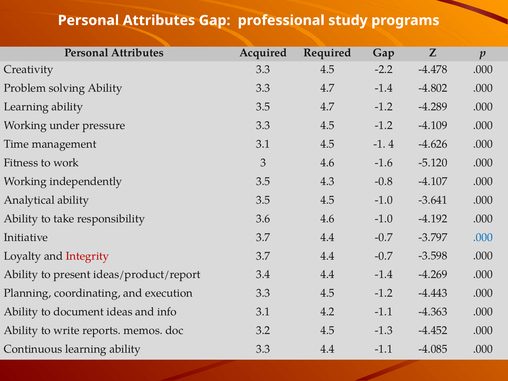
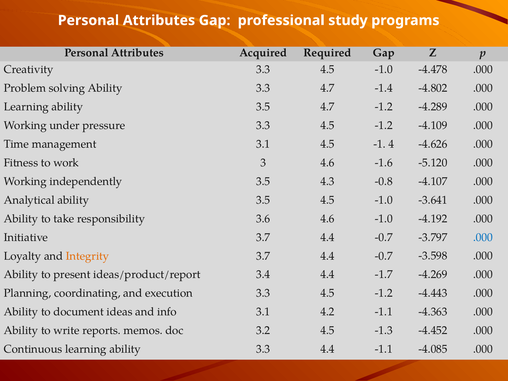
3.3 4.5 -2.2: -2.2 -> -1.0
Integrity colour: red -> orange
4.4 -1.4: -1.4 -> -1.7
